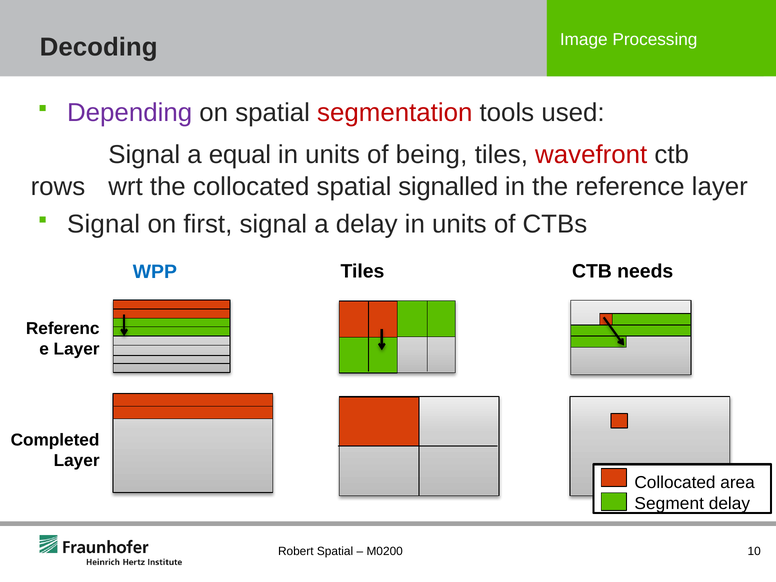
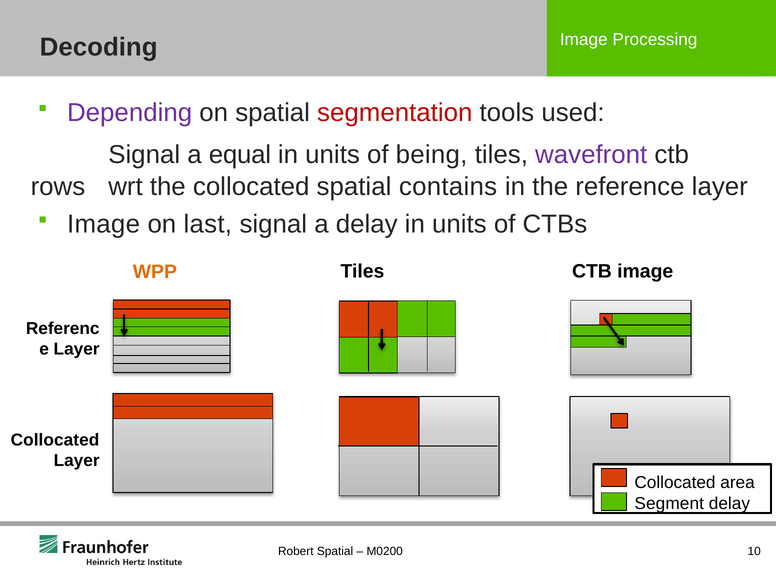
wavefront colour: red -> purple
signalled: signalled -> contains
Signal at (104, 224): Signal -> Image
first: first -> last
WPP colour: blue -> orange
CTB needs: needs -> image
Completed at (55, 440): Completed -> Collocated
